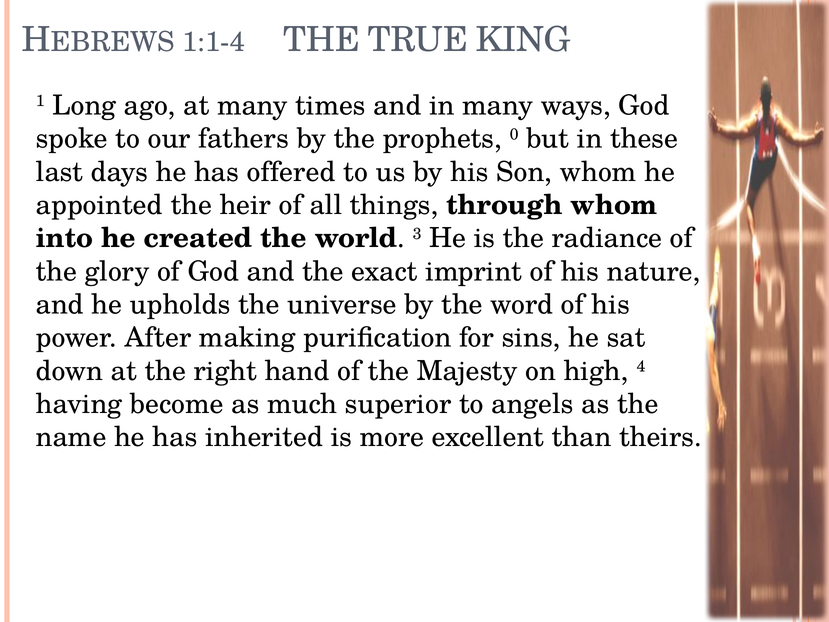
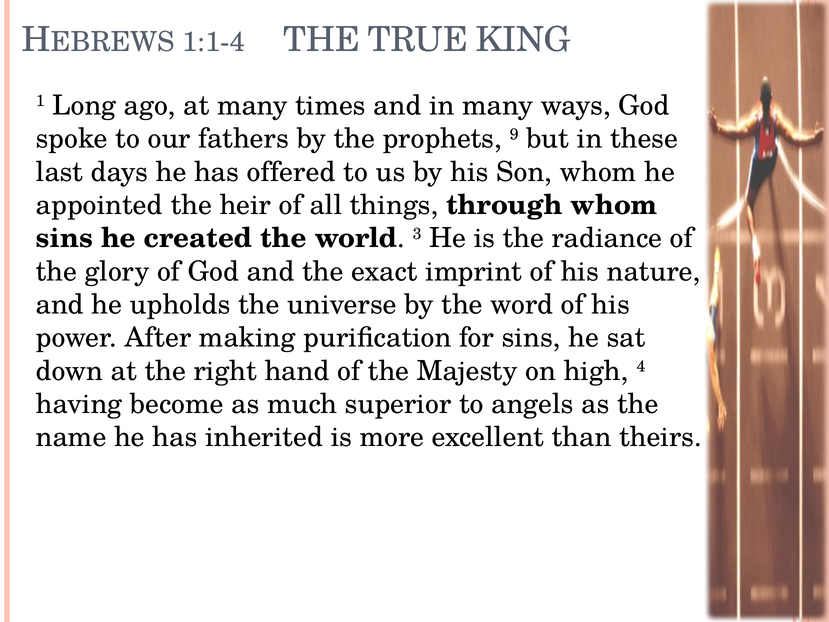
0: 0 -> 9
into at (65, 238): into -> sins
